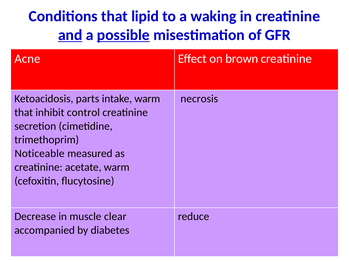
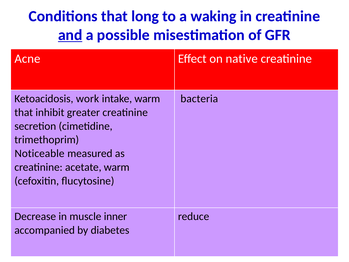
lipid: lipid -> long
possible underline: present -> none
brown: brown -> native
parts: parts -> work
necrosis: necrosis -> bacteria
control: control -> greater
clear: clear -> inner
